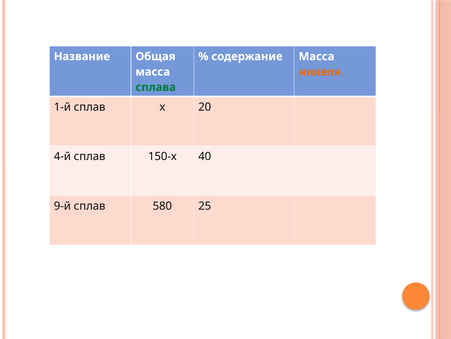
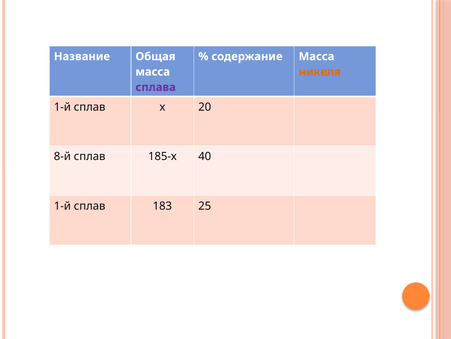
сплава colour: green -> purple
4-й: 4-й -> 8-й
150-х: 150-х -> 185-х
9-й at (62, 206): 9-й -> 1-й
580: 580 -> 183
